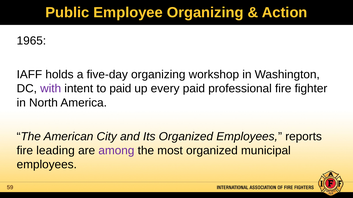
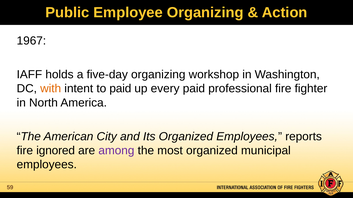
1965: 1965 -> 1967
with colour: purple -> orange
leading: leading -> ignored
